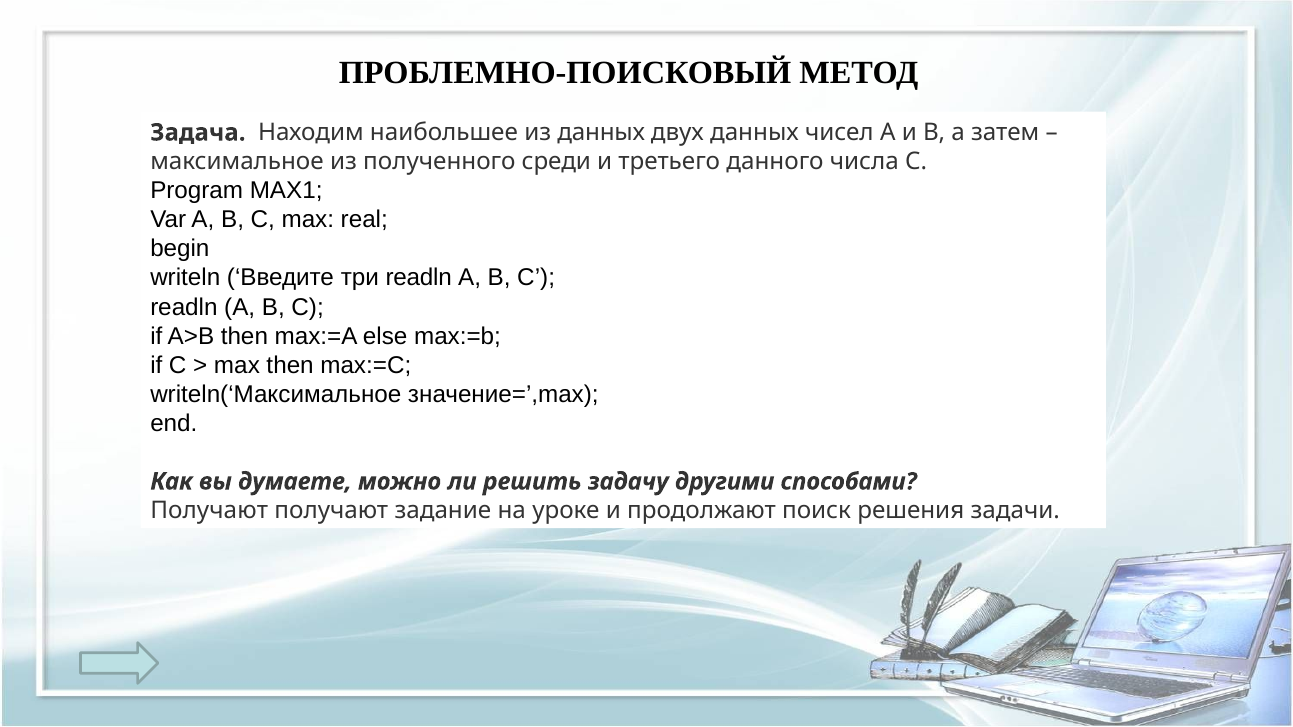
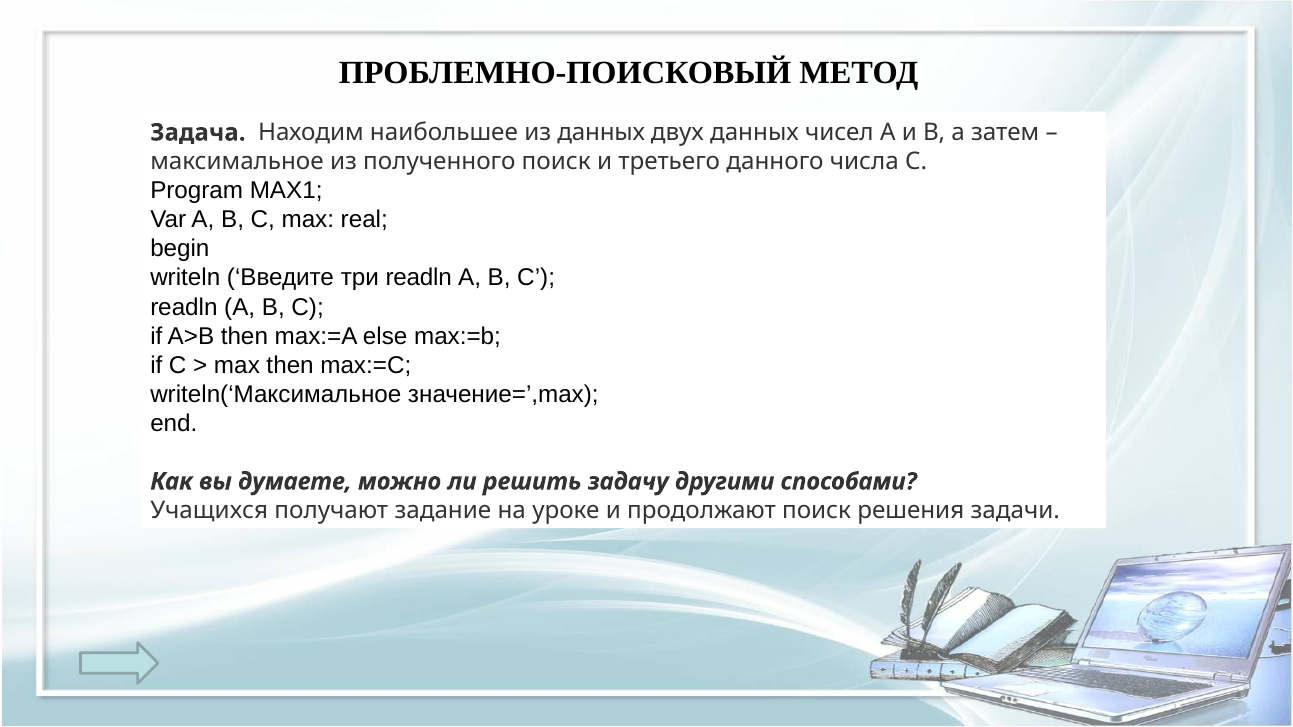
полученного среди: среди -> поиск
Получают at (209, 511): Получают -> Учащихся
